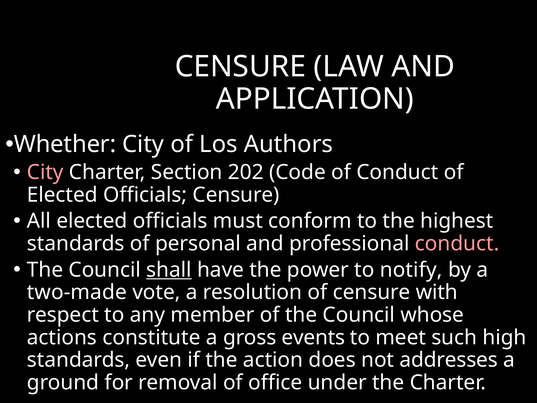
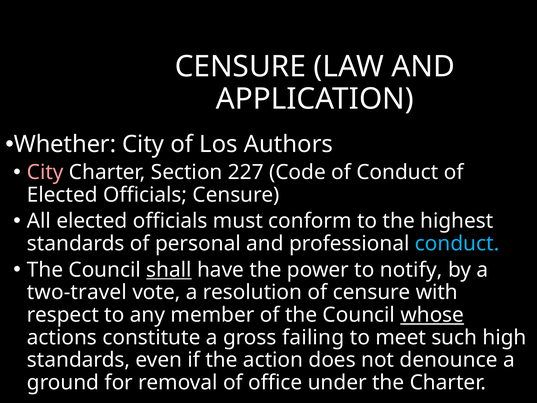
202: 202 -> 227
conduct at (457, 243) colour: pink -> light blue
two-made: two-made -> two-travel
whose underline: none -> present
events: events -> failing
addresses: addresses -> denounce
